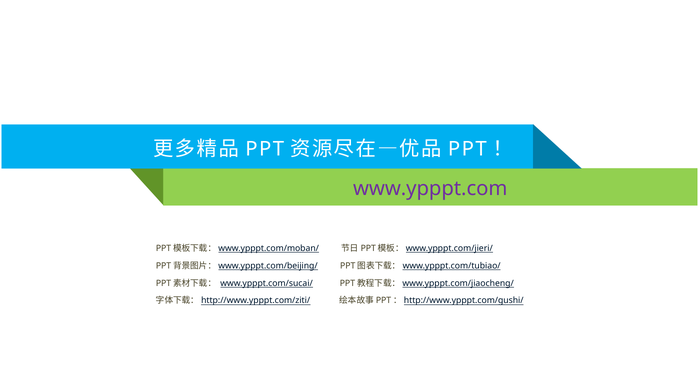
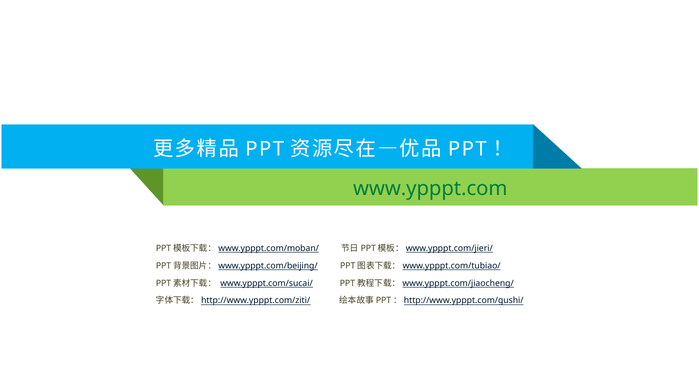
www.ypppt.com colour: purple -> green
